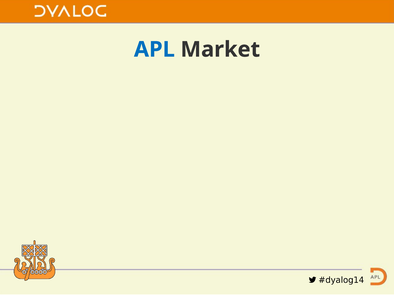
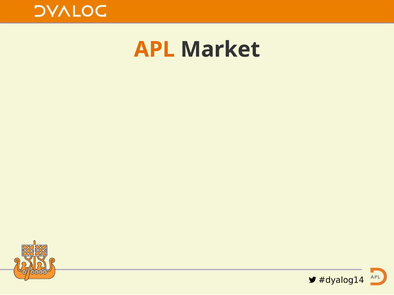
APL at (154, 50) colour: blue -> orange
